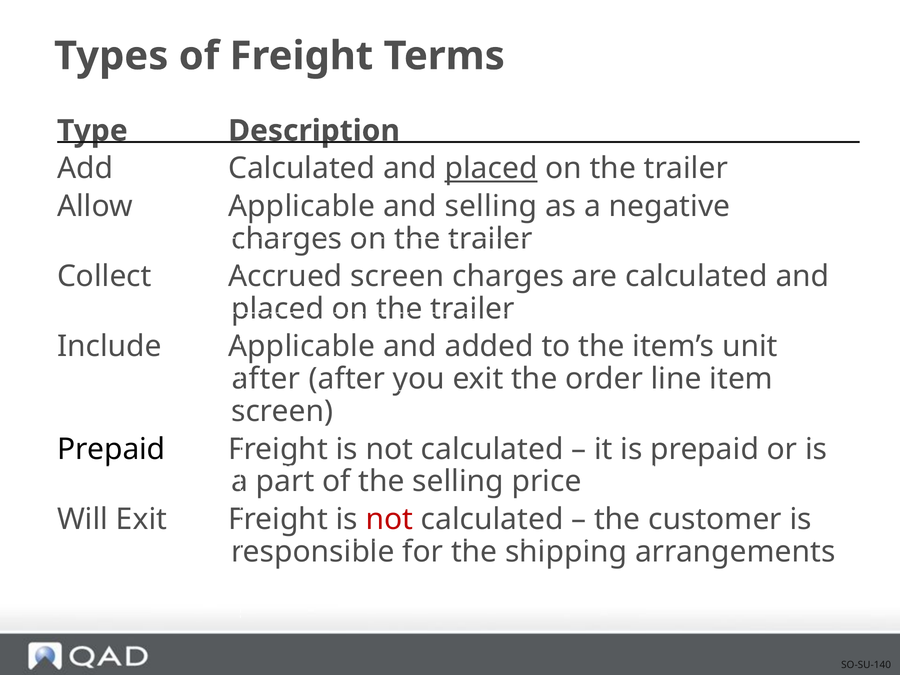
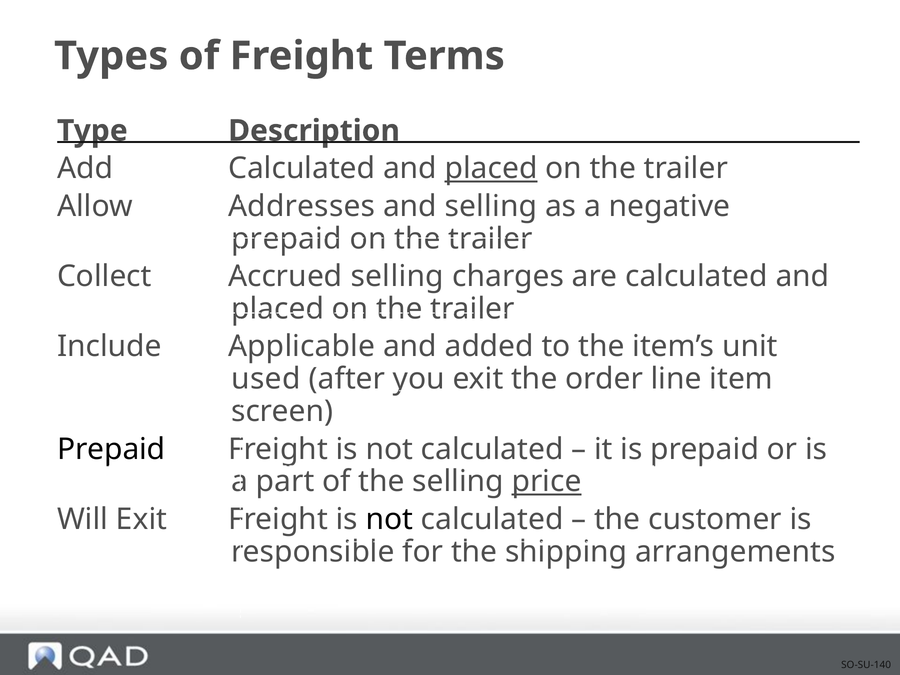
Allow Applicable: Applicable -> Addresses
charges at (287, 239): charges -> prepaid
Accrued screen: screen -> selling
after at (266, 379): after -> used
price underline: none -> present
not at (389, 519) colour: red -> black
